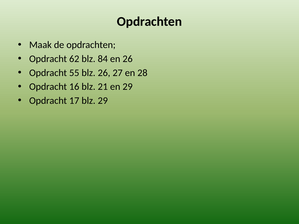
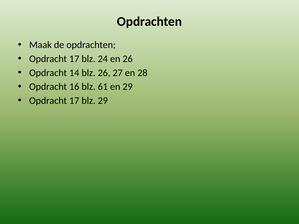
62 at (74, 59): 62 -> 17
84: 84 -> 24
55: 55 -> 14
21: 21 -> 61
